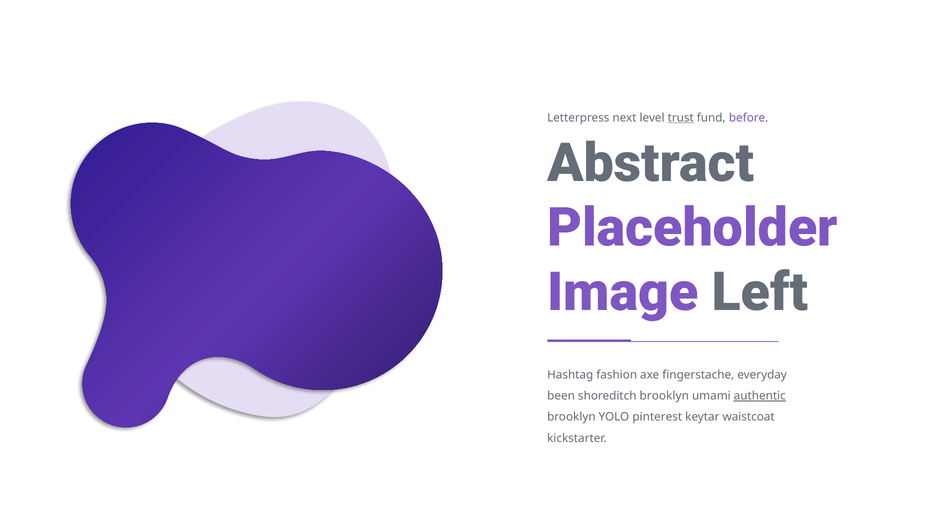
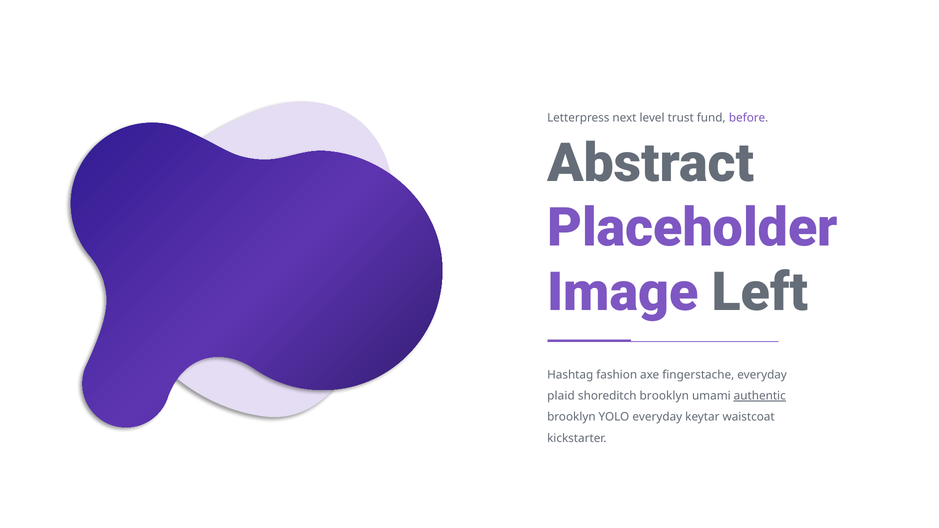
trust underline: present -> none
been: been -> plaid
YOLO pinterest: pinterest -> everyday
